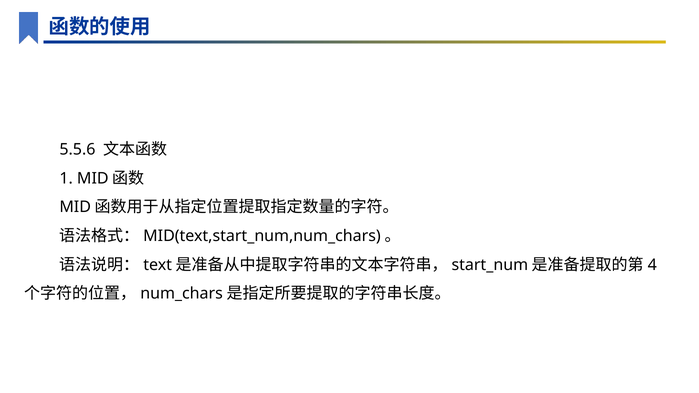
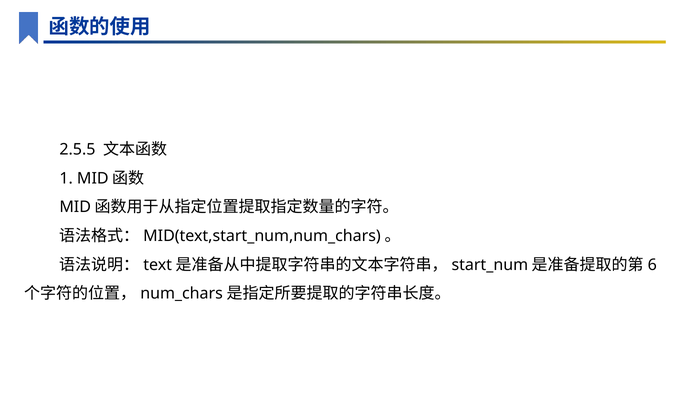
5.5.6: 5.5.6 -> 2.5.5
4: 4 -> 6
